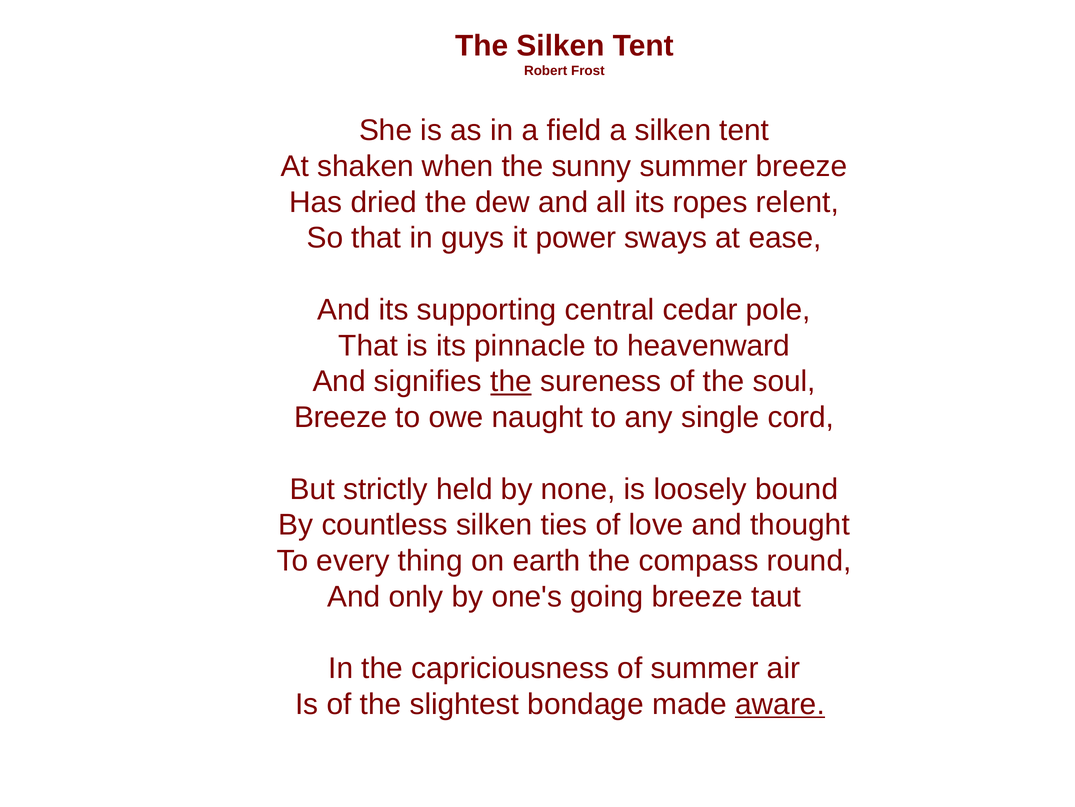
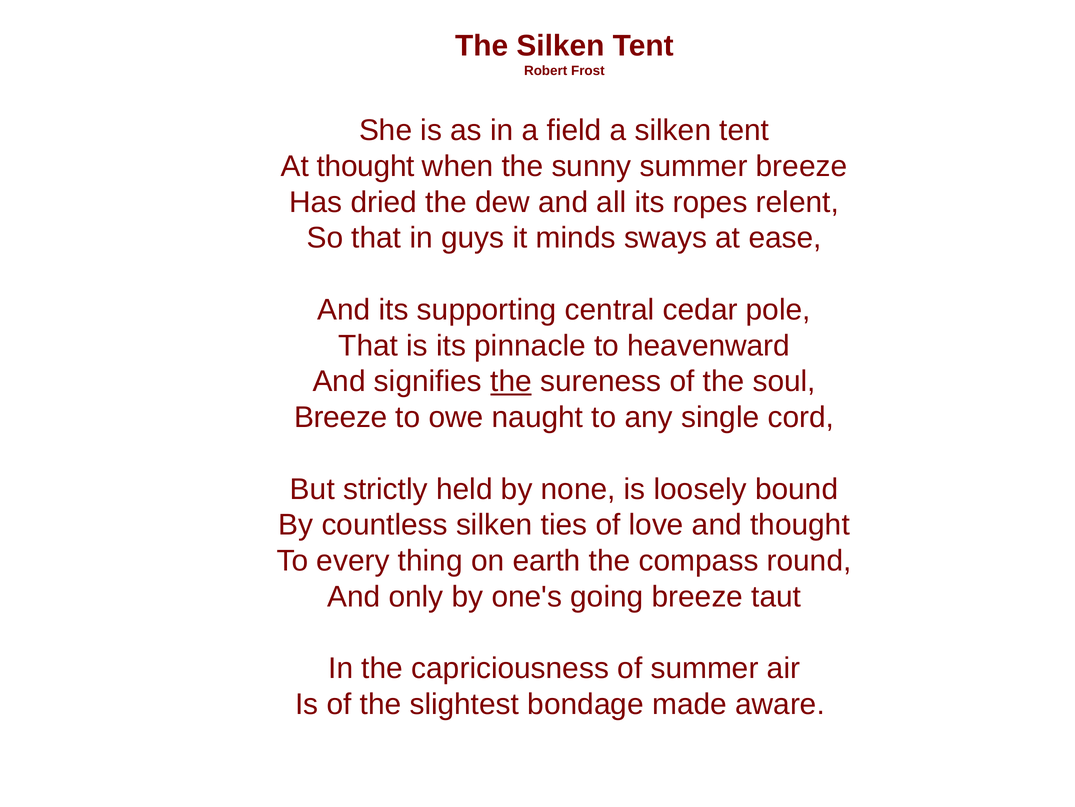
At shaken: shaken -> thought
power: power -> minds
aware underline: present -> none
